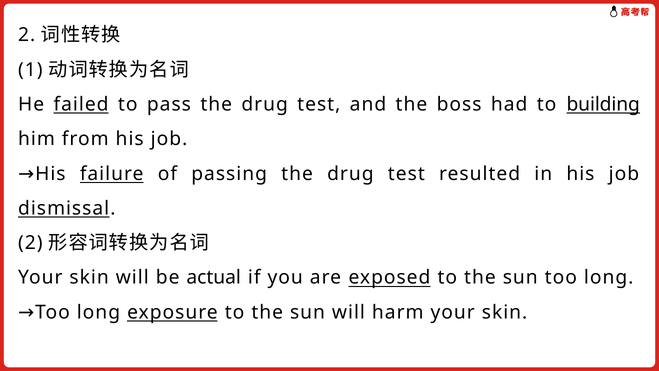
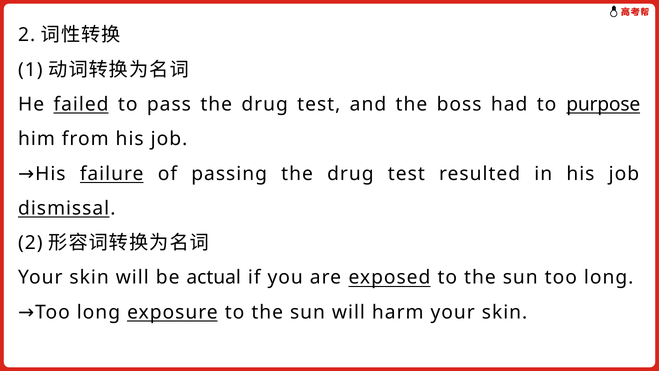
building: building -> purpose
